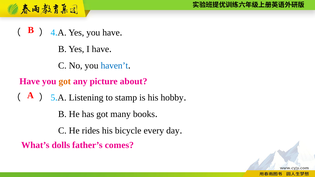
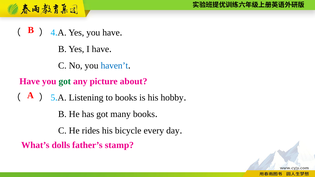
got at (65, 81) colour: orange -> green
to stamp: stamp -> books
comes: comes -> stamp
